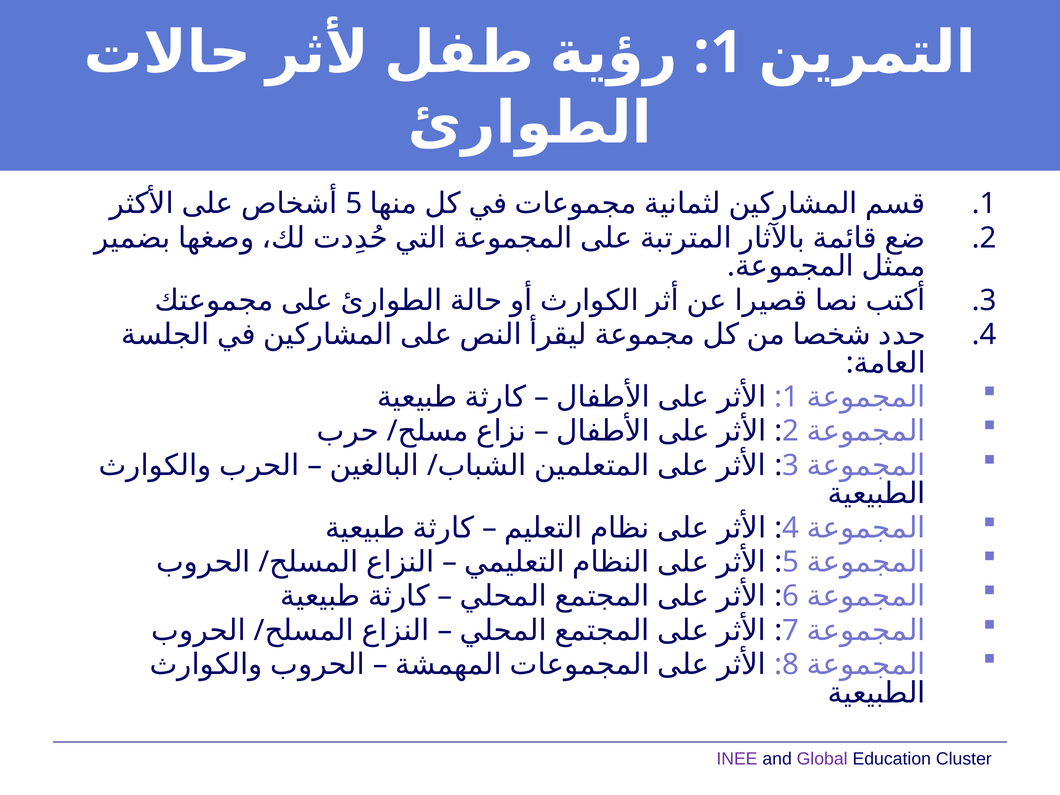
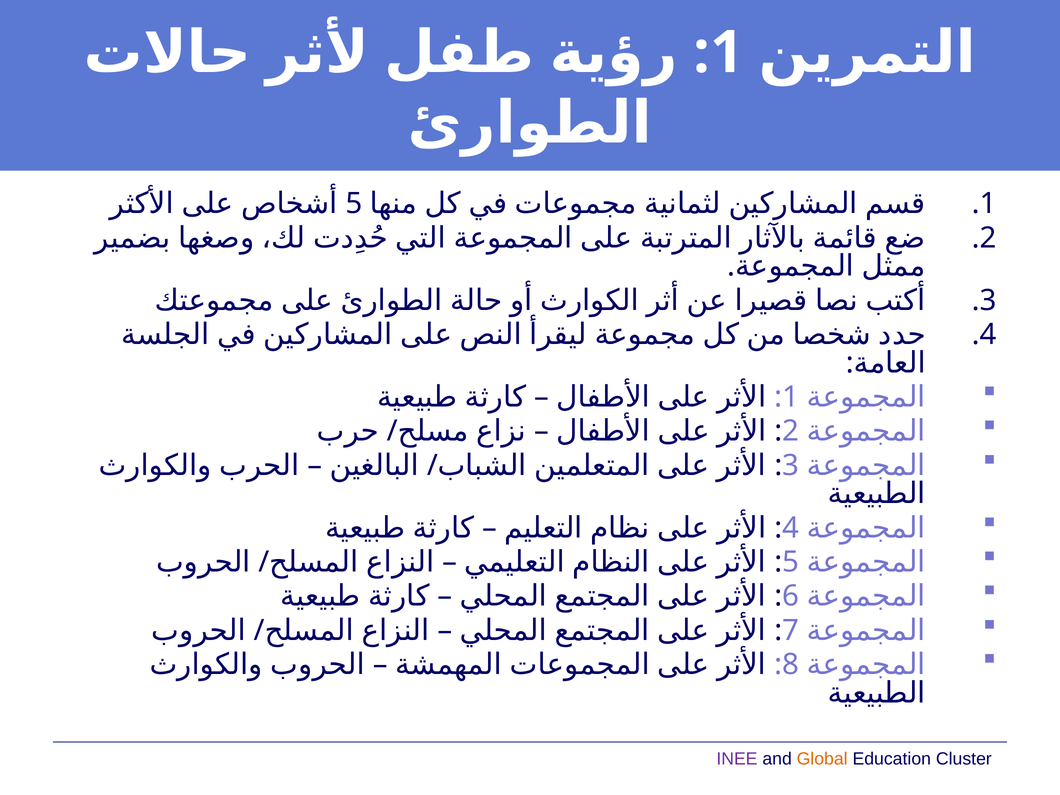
Global colour: purple -> orange
